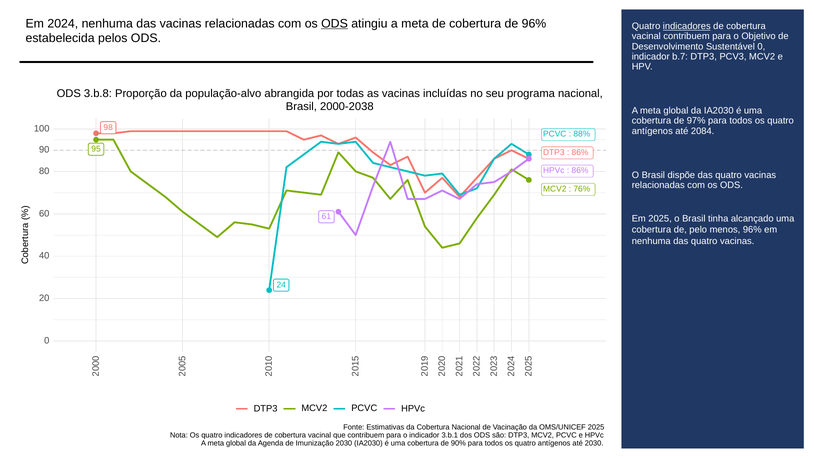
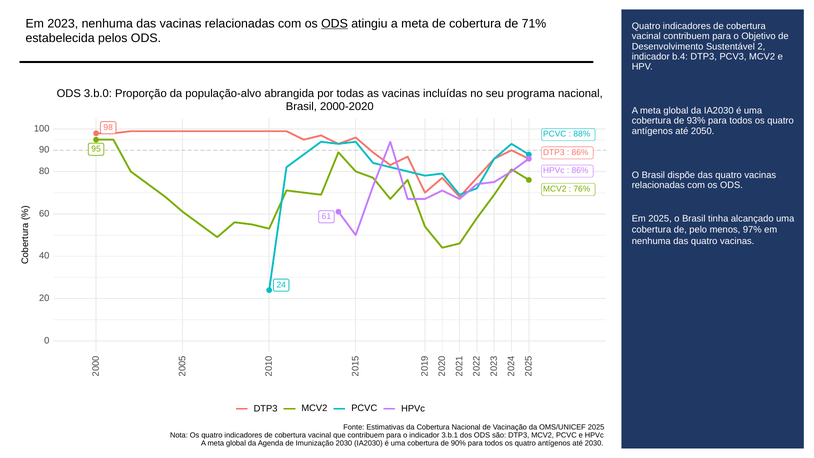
2024: 2024 -> 2023
de 96%: 96% -> 71%
indicadores at (687, 26) underline: present -> none
Sustentável 0: 0 -> 2
b.7: b.7 -> b.4
3.b.8: 3.b.8 -> 3.b.0
2000-2038: 2000-2038 -> 2000-2020
97%: 97% -> 93%
2084: 2084 -> 2050
menos 96%: 96% -> 97%
